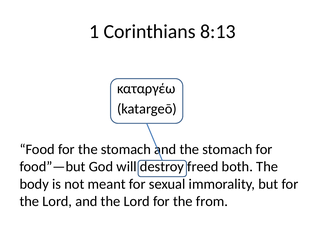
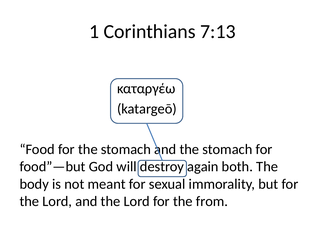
8:13: 8:13 -> 7:13
freed: freed -> again
